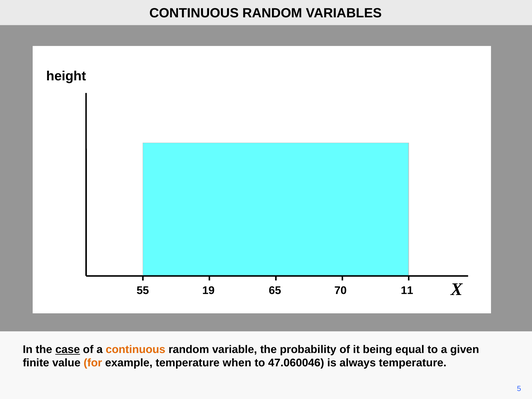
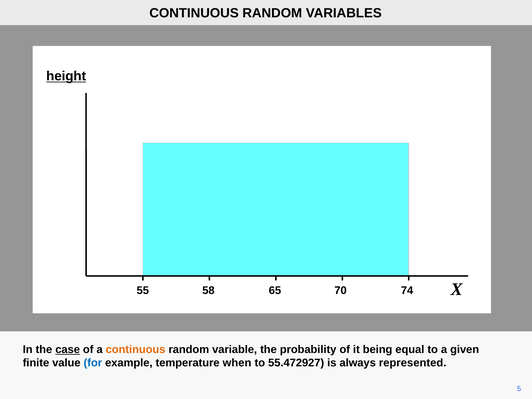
height underline: none -> present
19: 19 -> 58
11: 11 -> 74
for colour: orange -> blue
47.060046: 47.060046 -> 55.472927
always temperature: temperature -> represented
